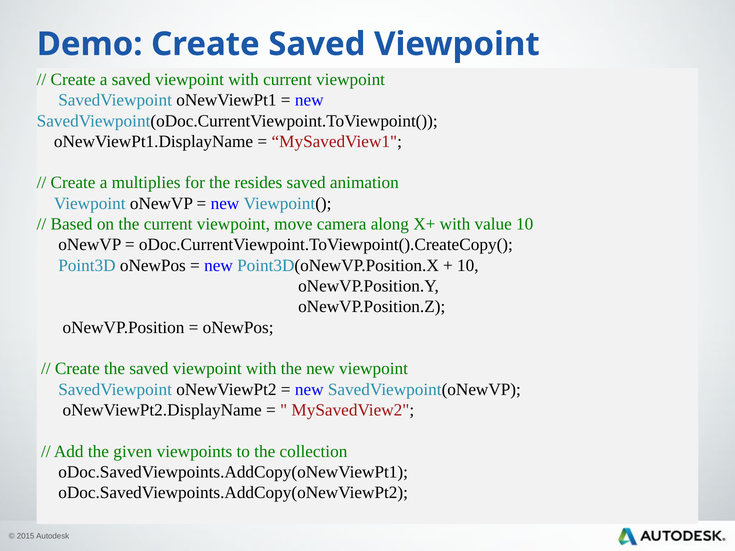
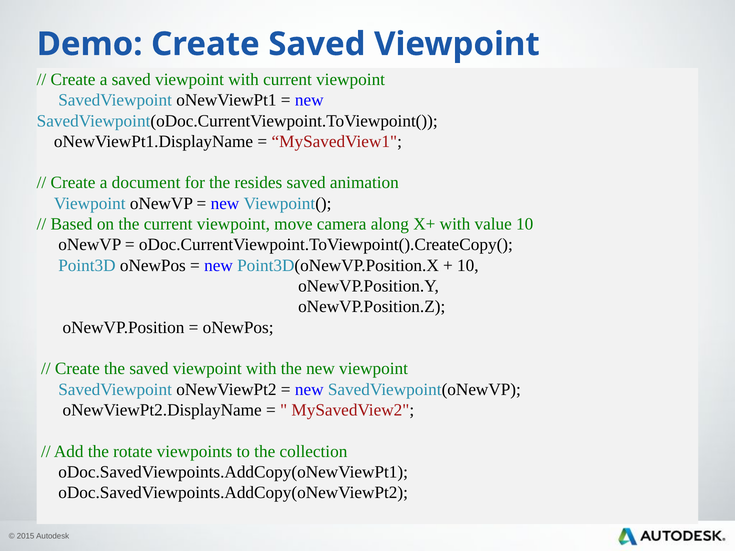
multiplies: multiplies -> document
given: given -> rotate
